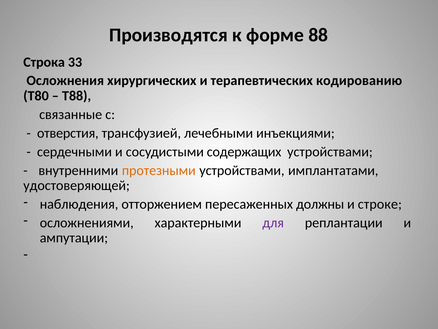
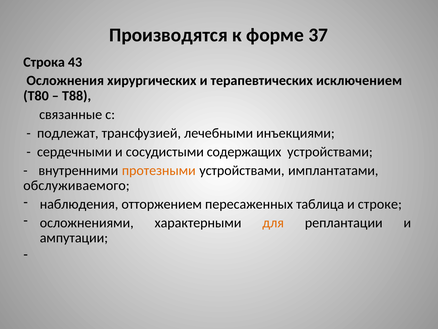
88: 88 -> 37
33: 33 -> 43
кодированию: кодированию -> исключением
отверстия: отверстия -> подлежат
удостоверяющей: удостоверяющей -> обслуживаемого
должны: должны -> таблица
для colour: purple -> orange
